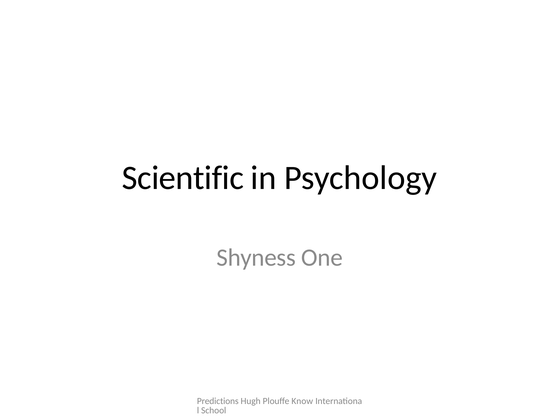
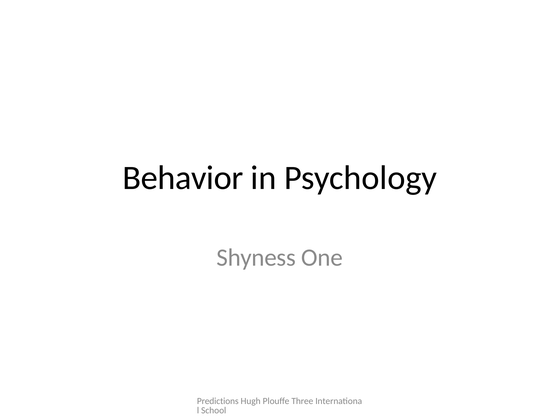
Scientific: Scientific -> Behavior
Know: Know -> Three
